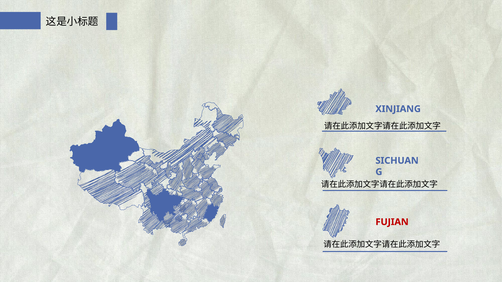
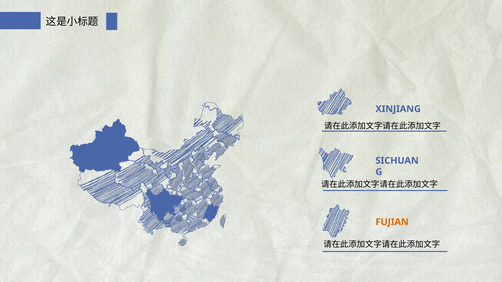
FUJIAN colour: red -> orange
